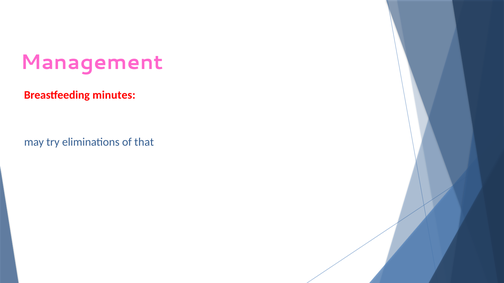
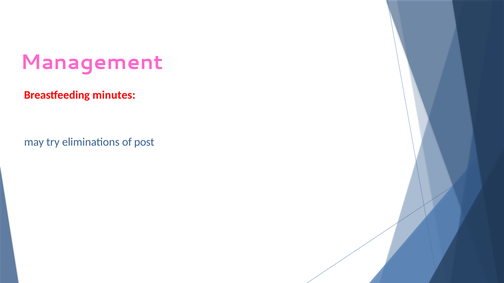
that: that -> post
